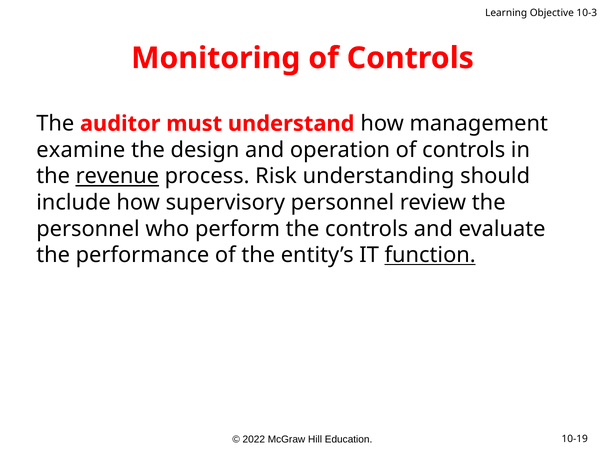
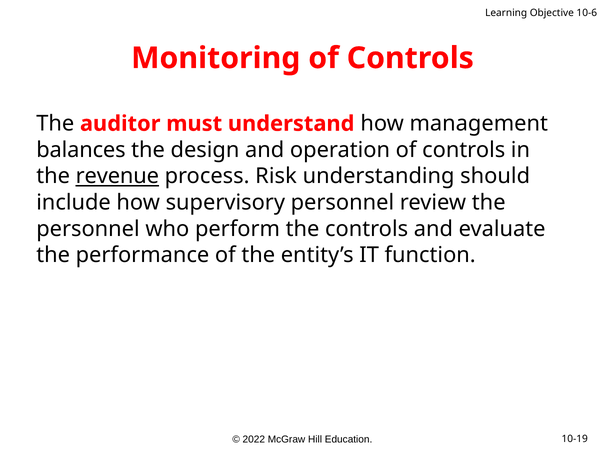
10-3: 10-3 -> 10-6
examine: examine -> balances
function underline: present -> none
